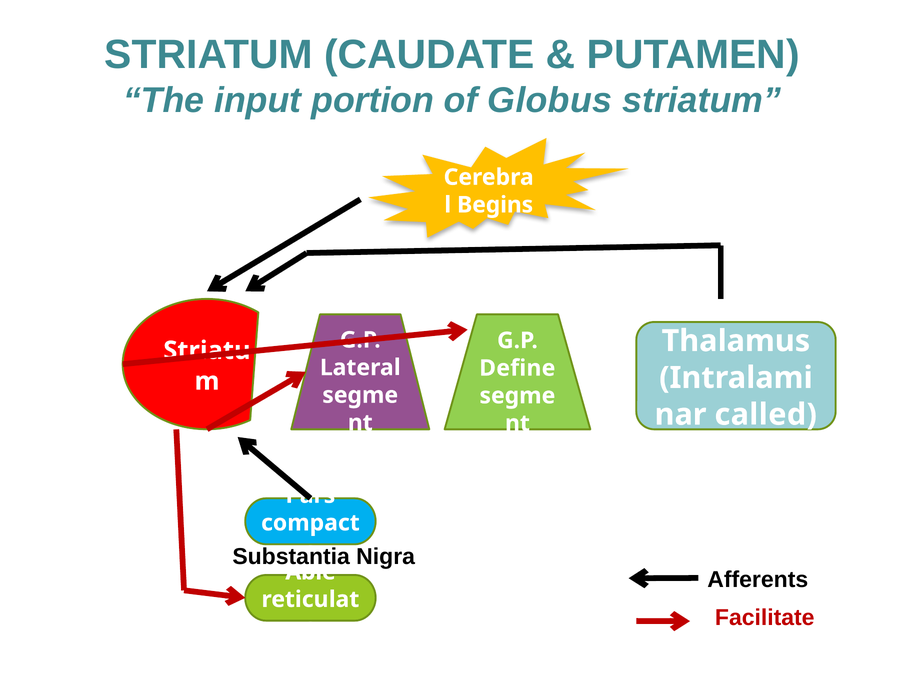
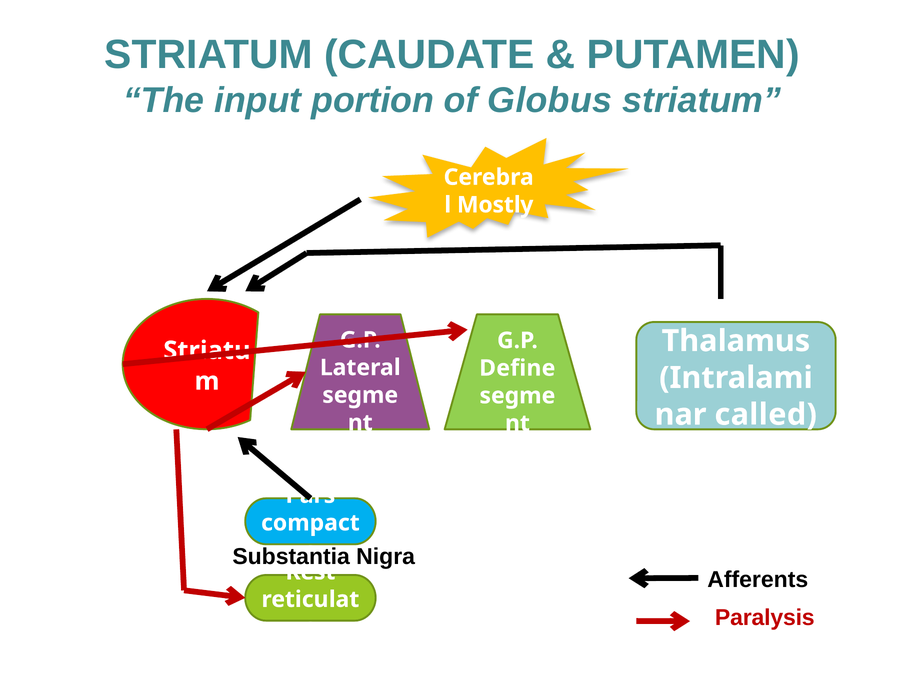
Begins: Begins -> Mostly
Able: Able -> Rest
Facilitate: Facilitate -> Paralysis
